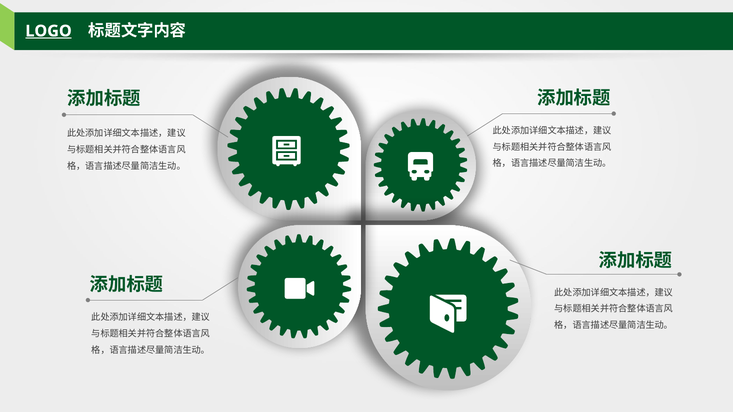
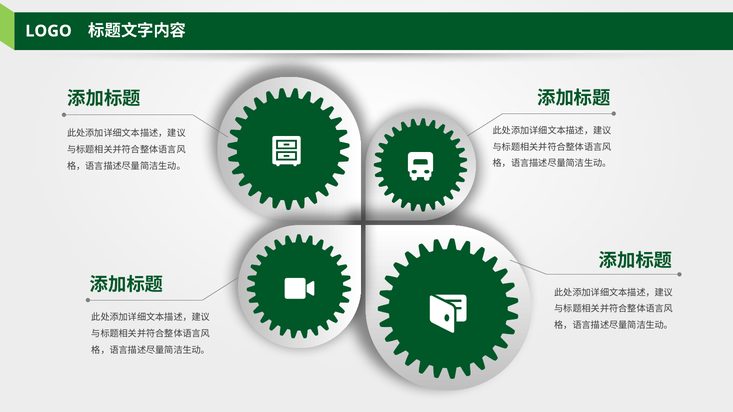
LOGO underline: present -> none
